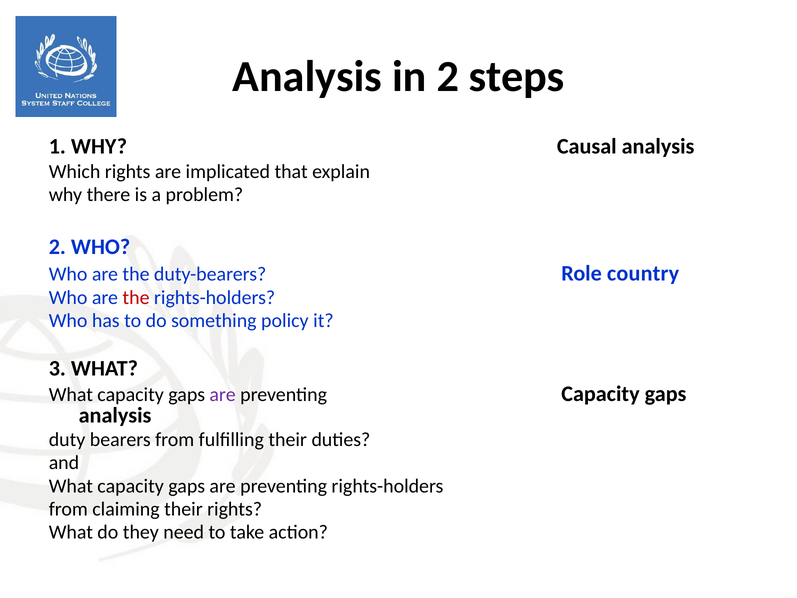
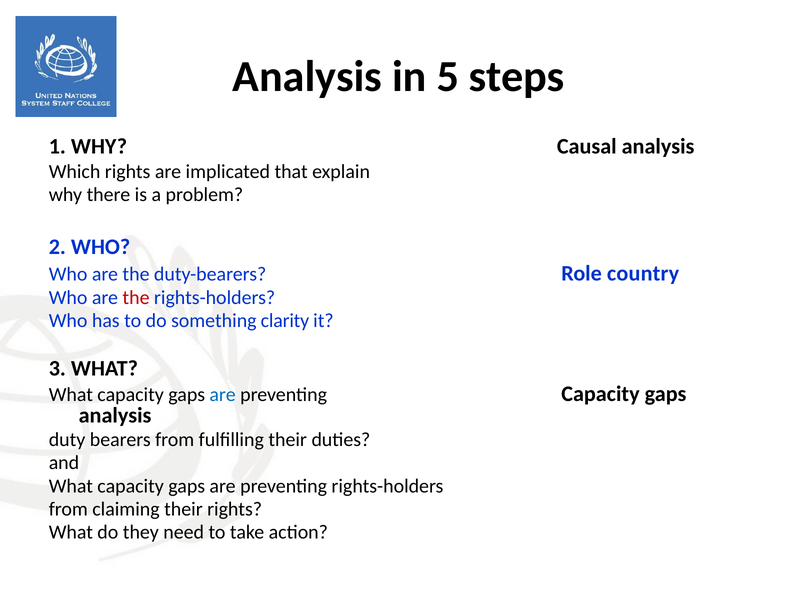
in 2: 2 -> 5
policy: policy -> clarity
are at (223, 395) colour: purple -> blue
